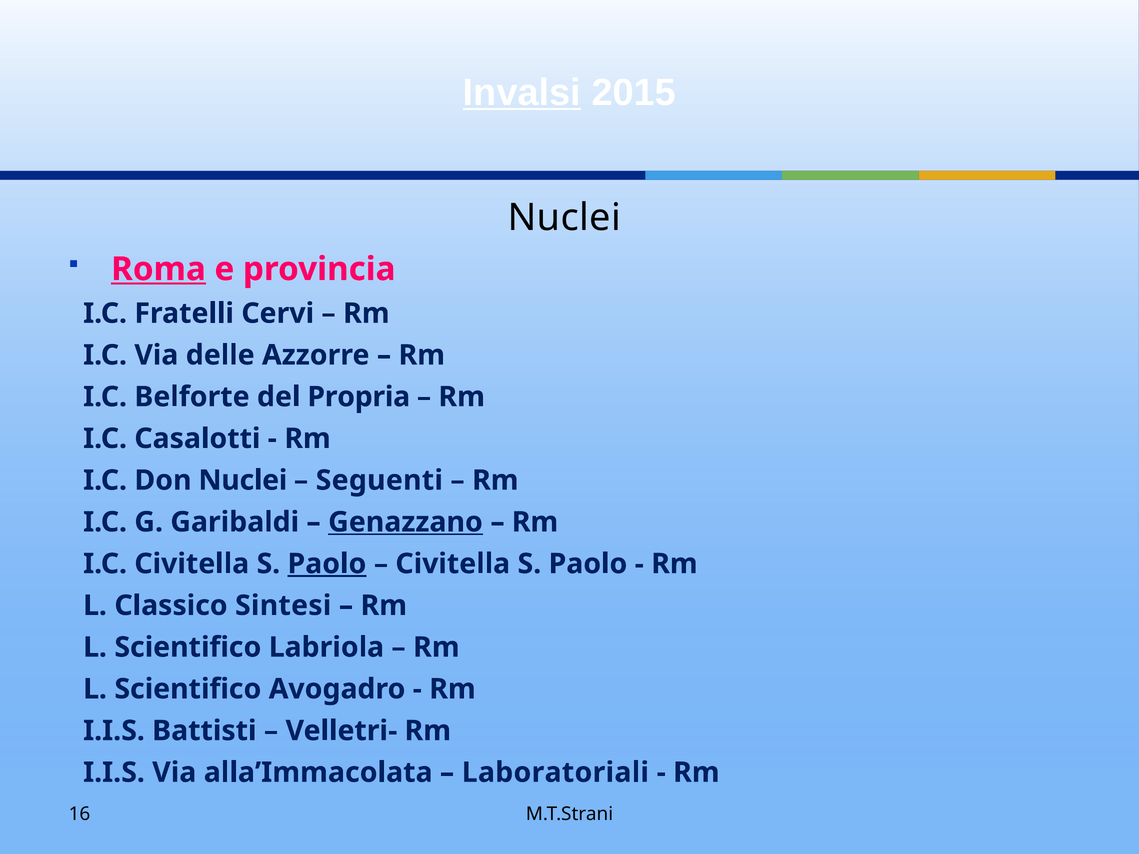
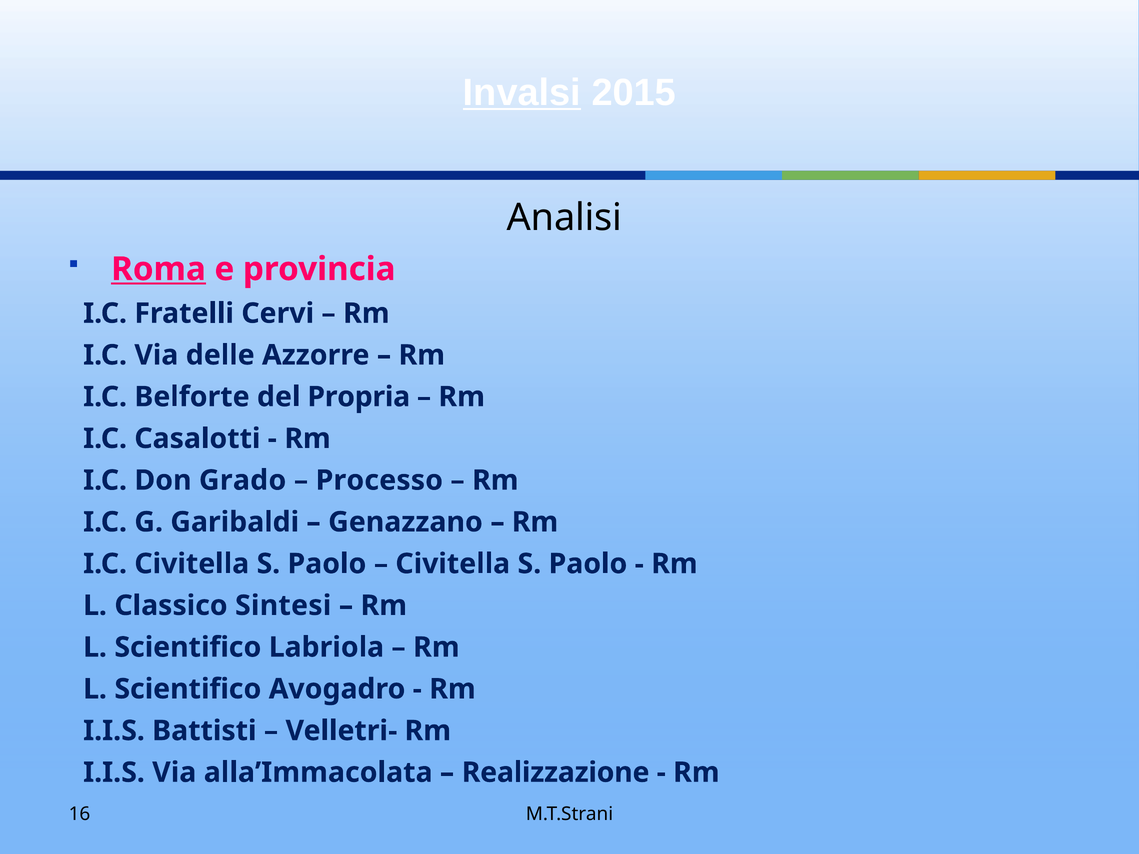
Nuclei at (564, 218): Nuclei -> Analisi
Don Nuclei: Nuclei -> Grado
Seguenti: Seguenti -> Processo
Genazzano underline: present -> none
Paolo at (327, 564) underline: present -> none
Laboratoriali: Laboratoriali -> Realizzazione
